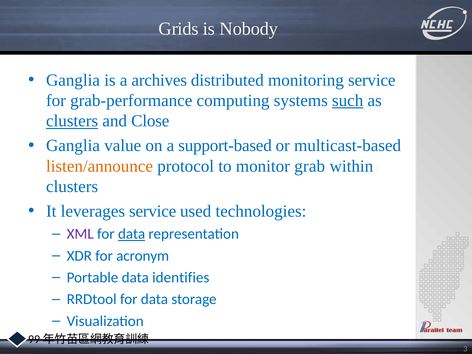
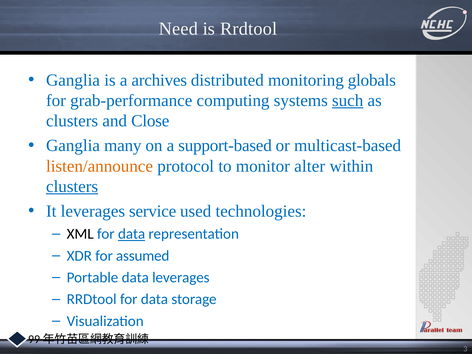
Grids: Grids -> Need
is Nobody: Nobody -> Rrdtool
monitoring service: service -> globals
clusters at (72, 121) underline: present -> none
value: value -> many
grab: grab -> alter
clusters at (72, 187) underline: none -> present
XML colour: purple -> black
acronym: acronym -> assumed
data identifies: identifies -> leverages
